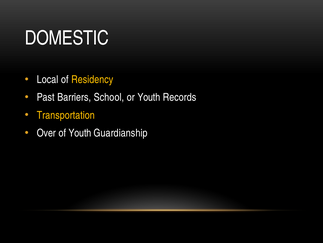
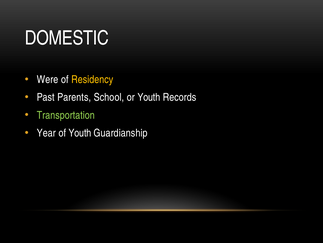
Local: Local -> Were
Barriers: Barriers -> Parents
Transportation colour: yellow -> light green
Over: Over -> Year
